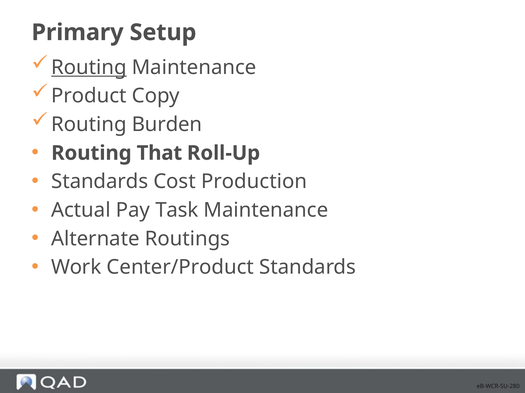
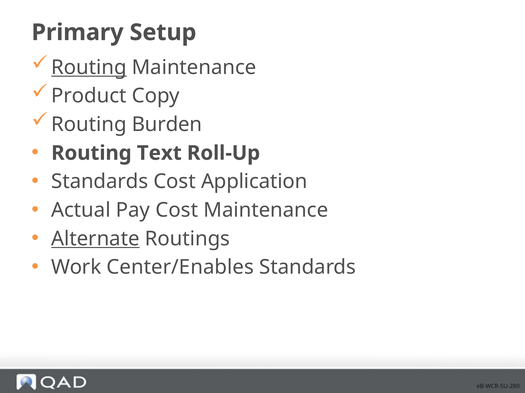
That: That -> Text
Production: Production -> Application
Pay Task: Task -> Cost
Alternate underline: none -> present
Center/Product: Center/Product -> Center/Enables
